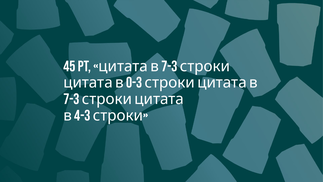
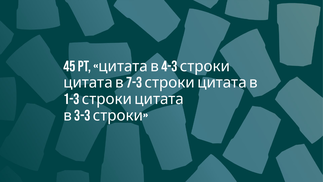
7-3 at (169, 66): 7-3 -> 4-3
0-3: 0-3 -> 7-3
7-3 at (71, 99): 7-3 -> 1-3
4-3: 4-3 -> 3-3
